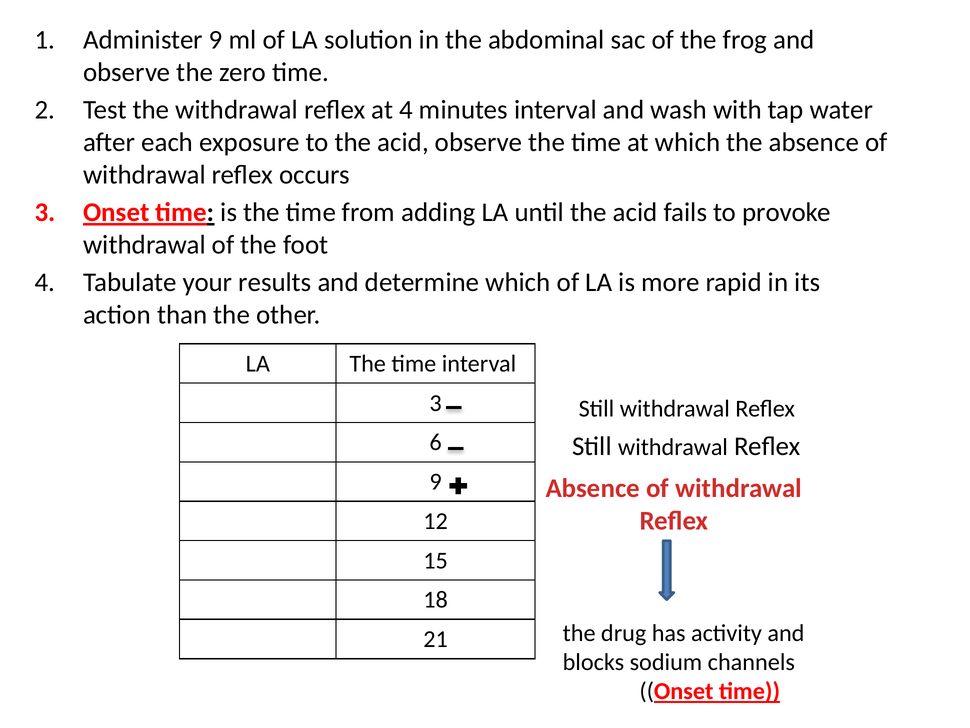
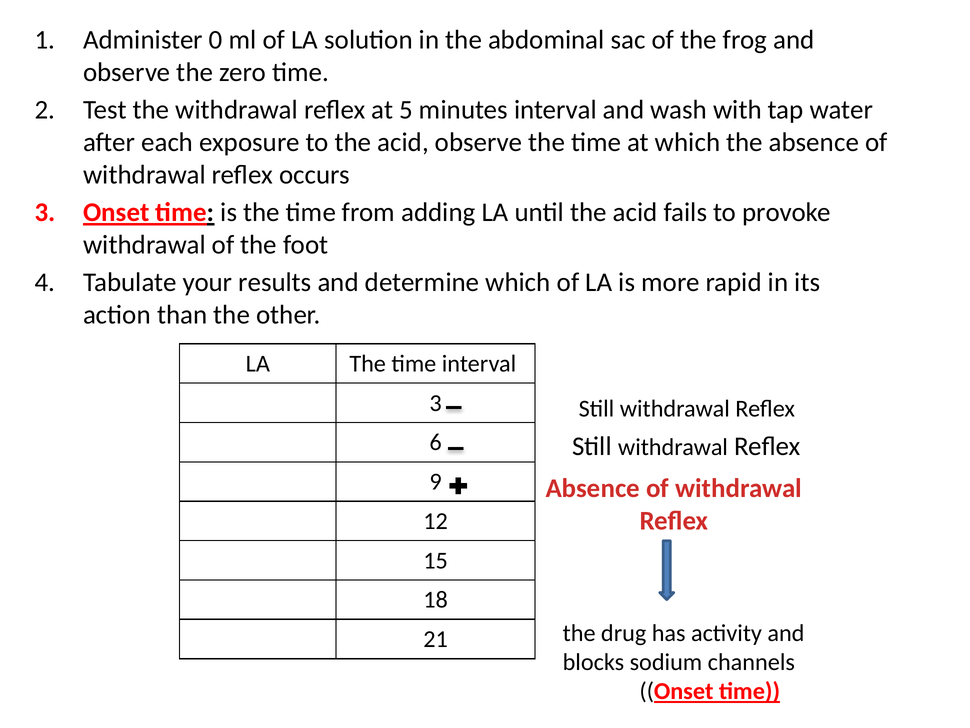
Administer 9: 9 -> 0
at 4: 4 -> 5
